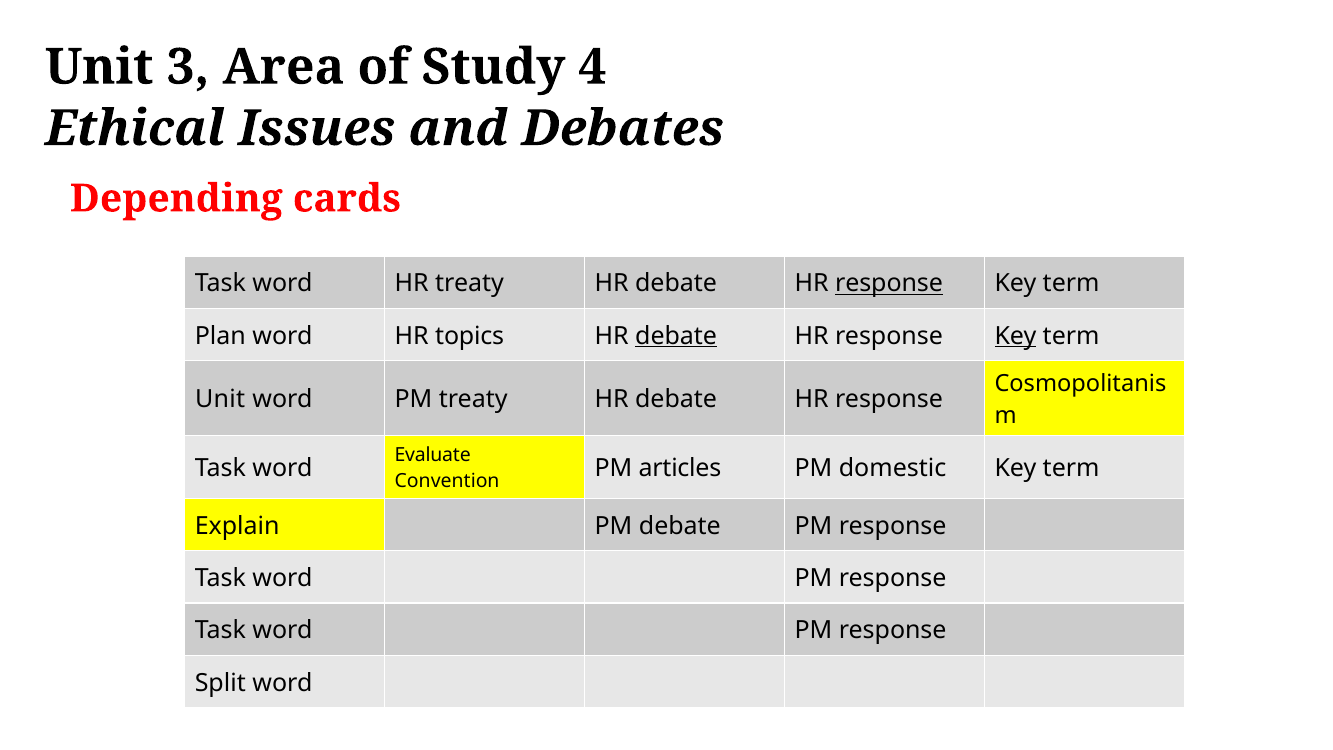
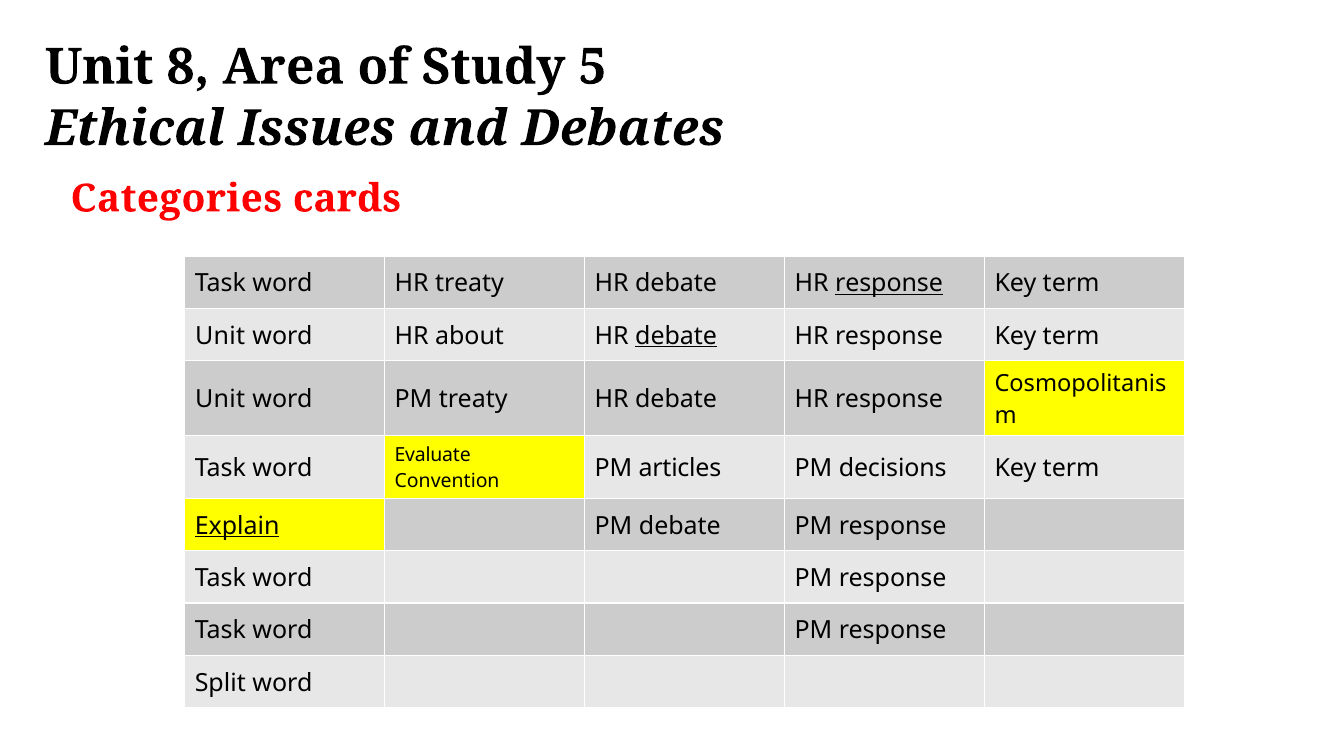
3: 3 -> 8
4: 4 -> 5
Depending: Depending -> Categories
Plan at (220, 336): Plan -> Unit
topics: topics -> about
Key at (1016, 336) underline: present -> none
domestic: domestic -> decisions
Explain underline: none -> present
